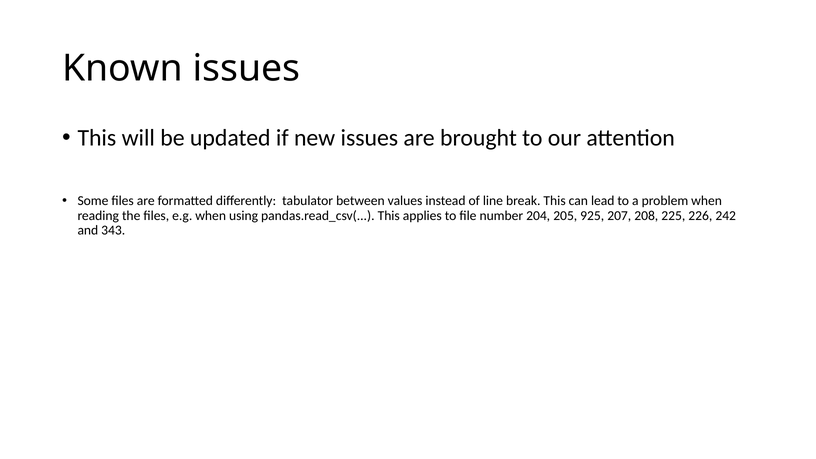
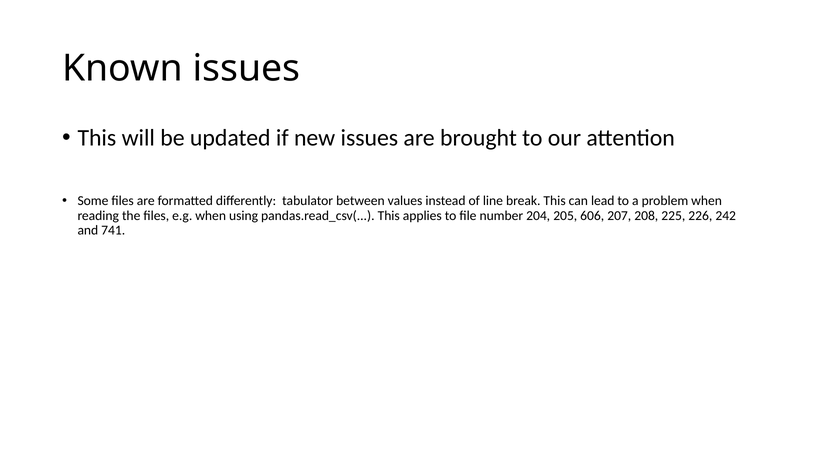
925: 925 -> 606
343: 343 -> 741
